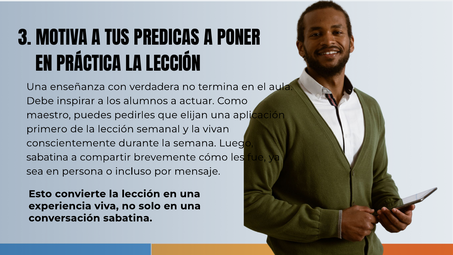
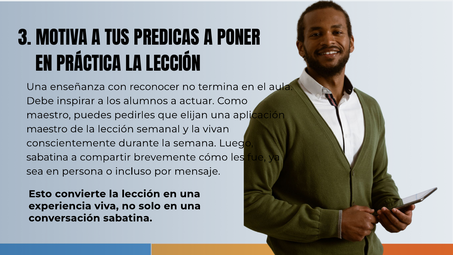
verdadera: verdadera -> reconocer
primero at (47, 129): primero -> maestro
